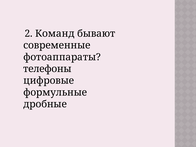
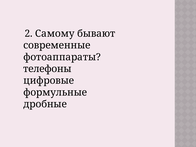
Команд: Команд -> Самому
